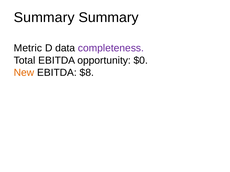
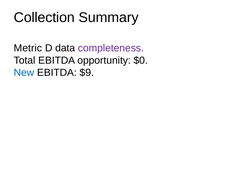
Summary at (44, 17): Summary -> Collection
New colour: orange -> blue
$8: $8 -> $9
